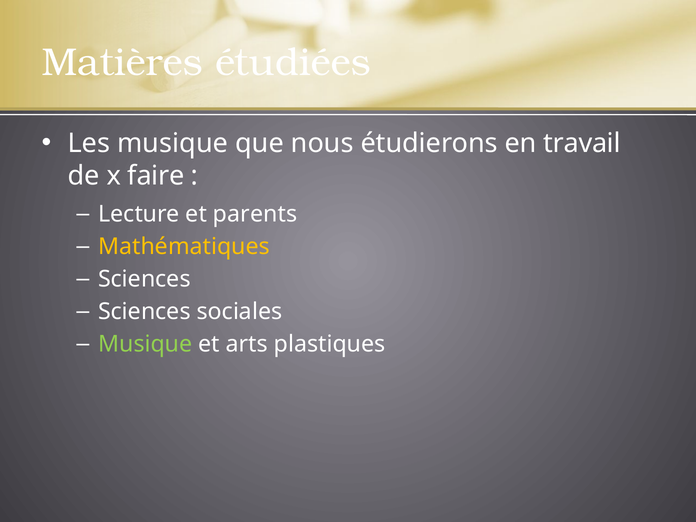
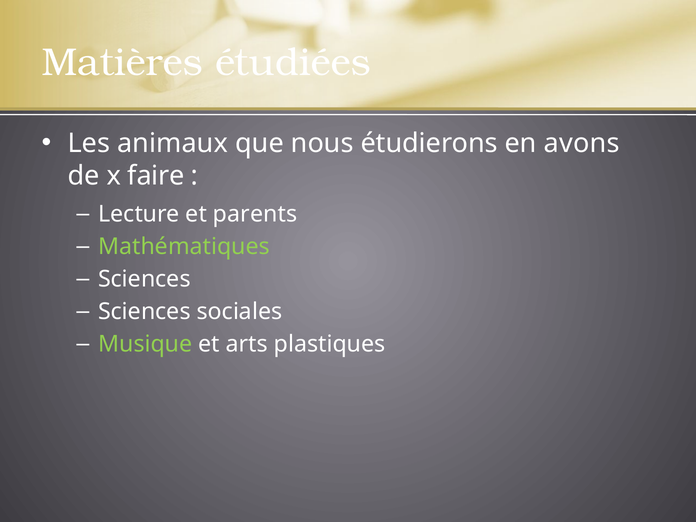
Les musique: musique -> animaux
travail: travail -> avons
Mathématiques colour: yellow -> light green
